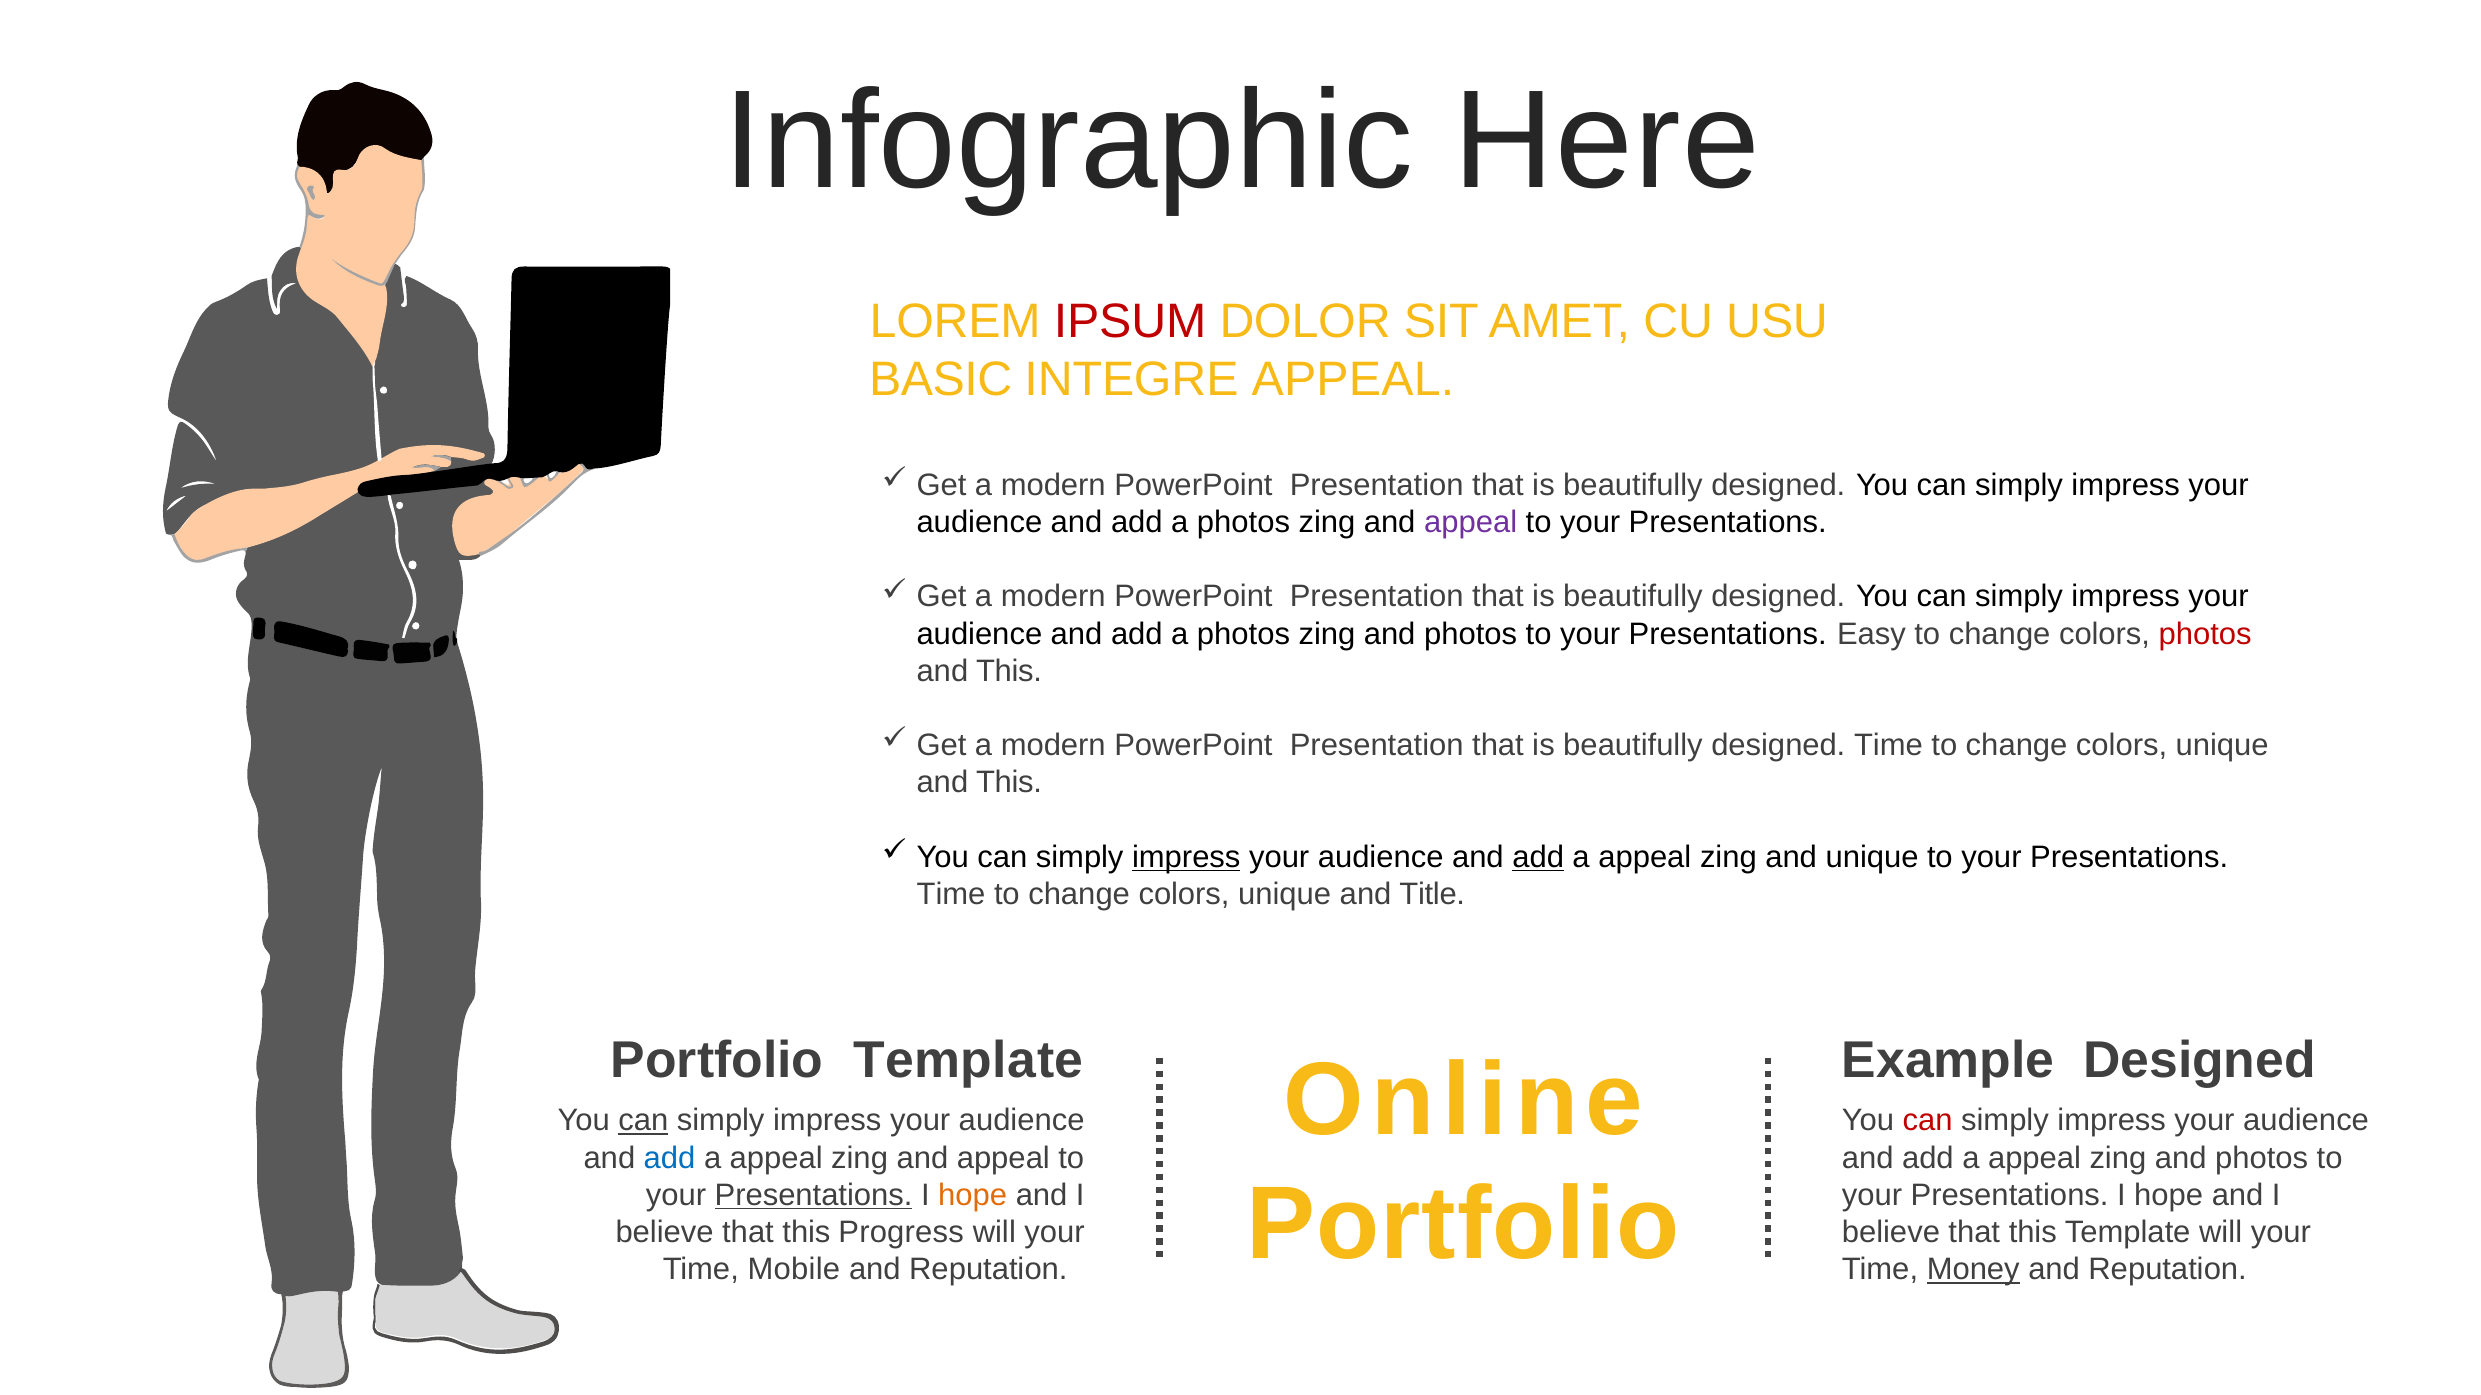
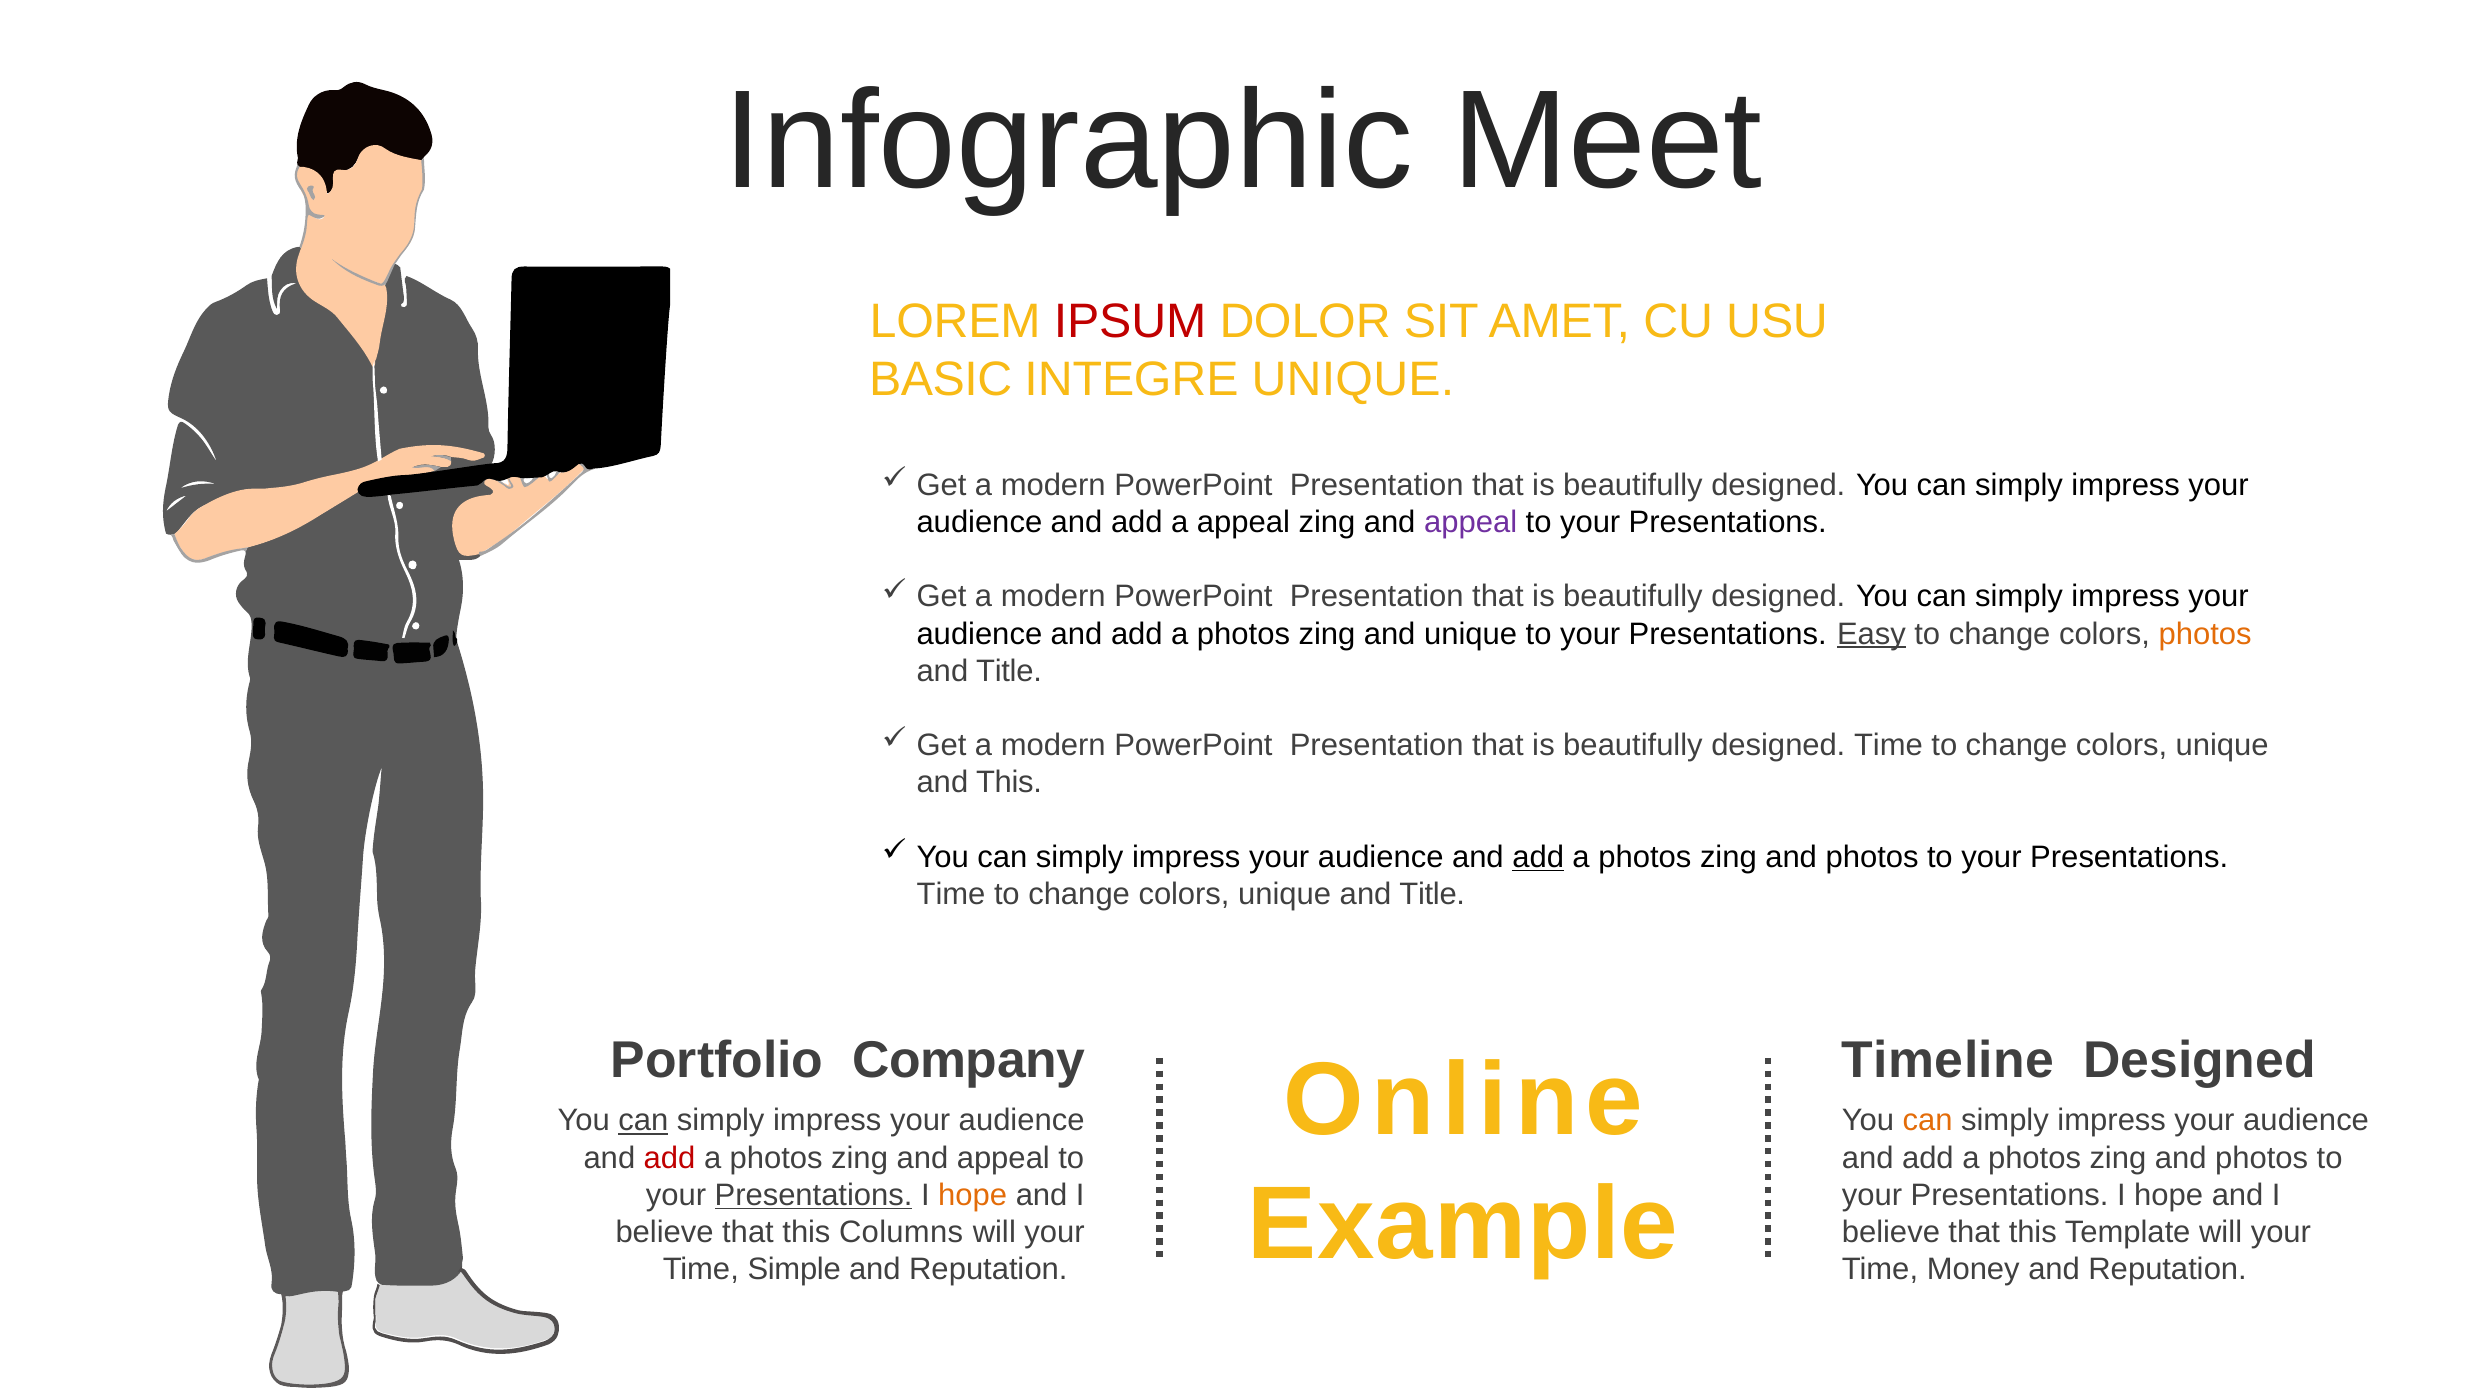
Here: Here -> Meet
INTEGRE APPEAL: APPEAL -> UNIQUE
photos at (1244, 523): photos -> appeal
photos at (1471, 634): photos -> unique
Easy underline: none -> present
photos at (2205, 634) colour: red -> orange
This at (1009, 671): This -> Title
impress at (1186, 858) underline: present -> none
appeal at (1645, 858): appeal -> photos
unique at (1872, 858): unique -> photos
Portfolio Template: Template -> Company
Example: Example -> Timeline
can at (1928, 1121) colour: red -> orange
add at (669, 1158) colour: blue -> red
appeal at (776, 1158): appeal -> photos
appeal at (2035, 1158): appeal -> photos
Portfolio at (1463, 1225): Portfolio -> Example
Progress: Progress -> Columns
Mobile: Mobile -> Simple
Money underline: present -> none
